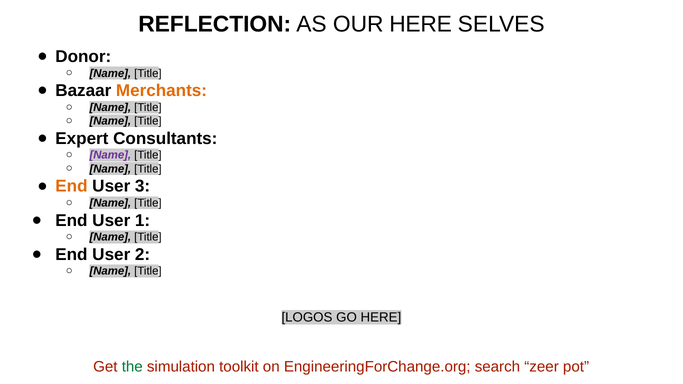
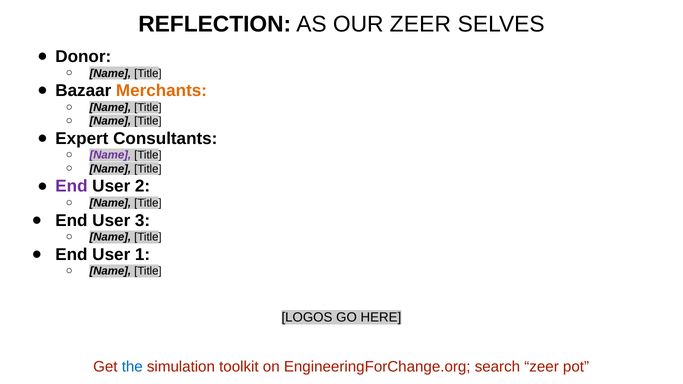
OUR HERE: HERE -> ZEER
End at (71, 186) colour: orange -> purple
3: 3 -> 2
1: 1 -> 3
2: 2 -> 1
the colour: green -> blue
